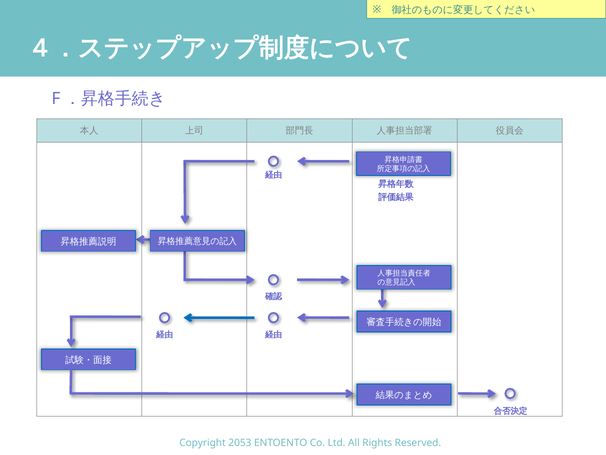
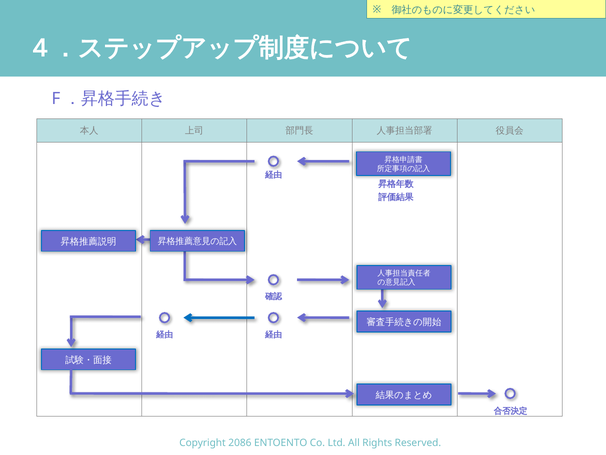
2053: 2053 -> 2086
